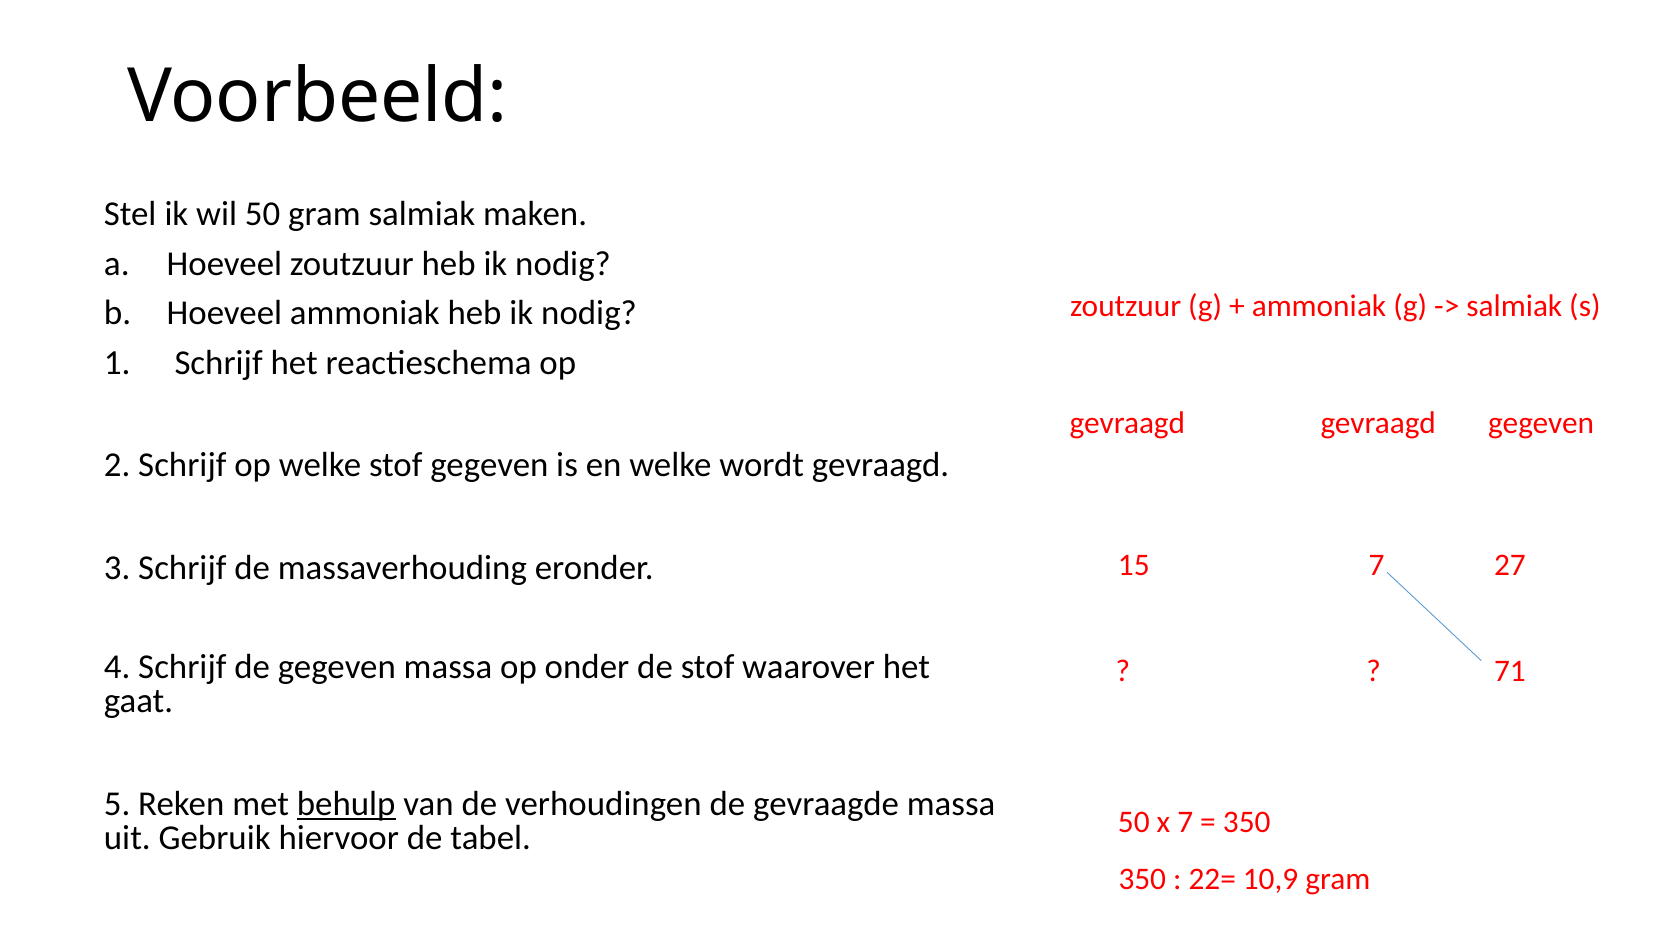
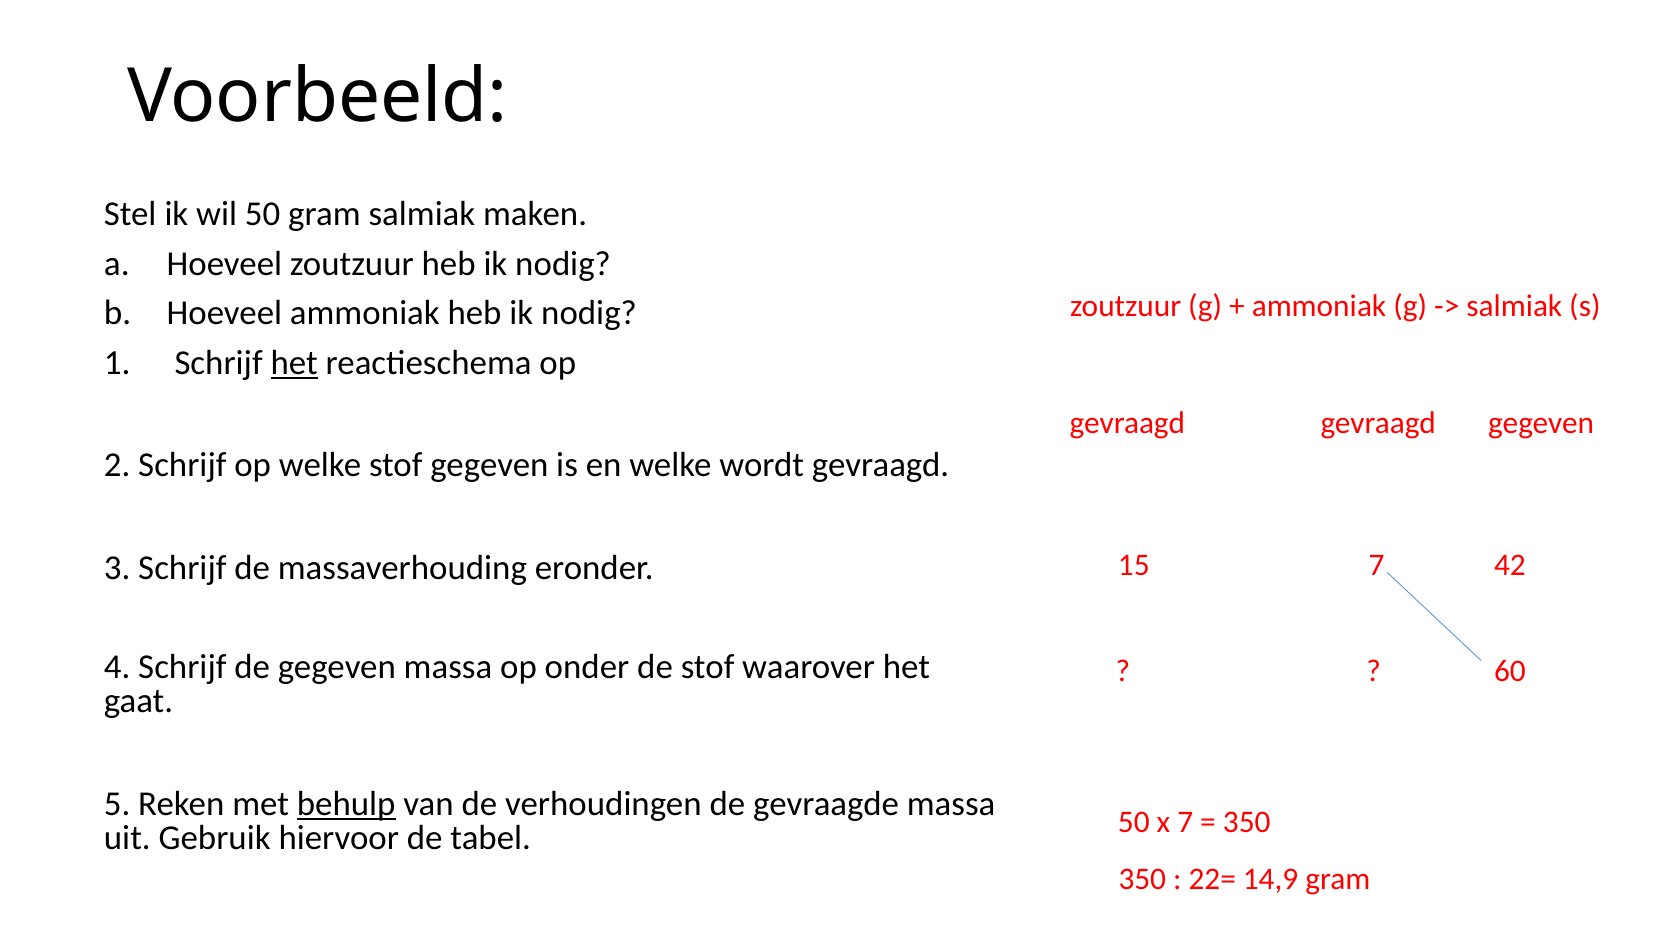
het at (294, 362) underline: none -> present
27: 27 -> 42
71: 71 -> 60
10,9: 10,9 -> 14,9
